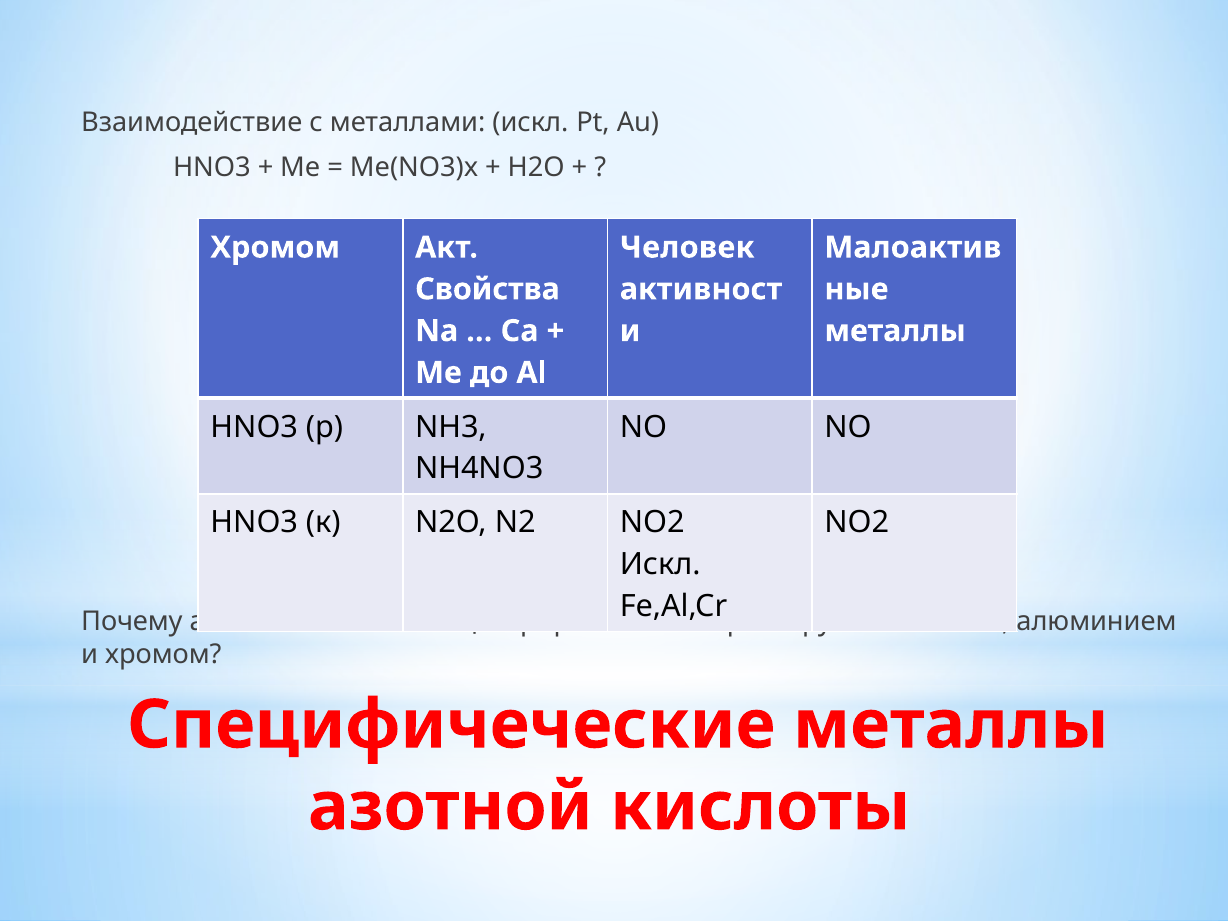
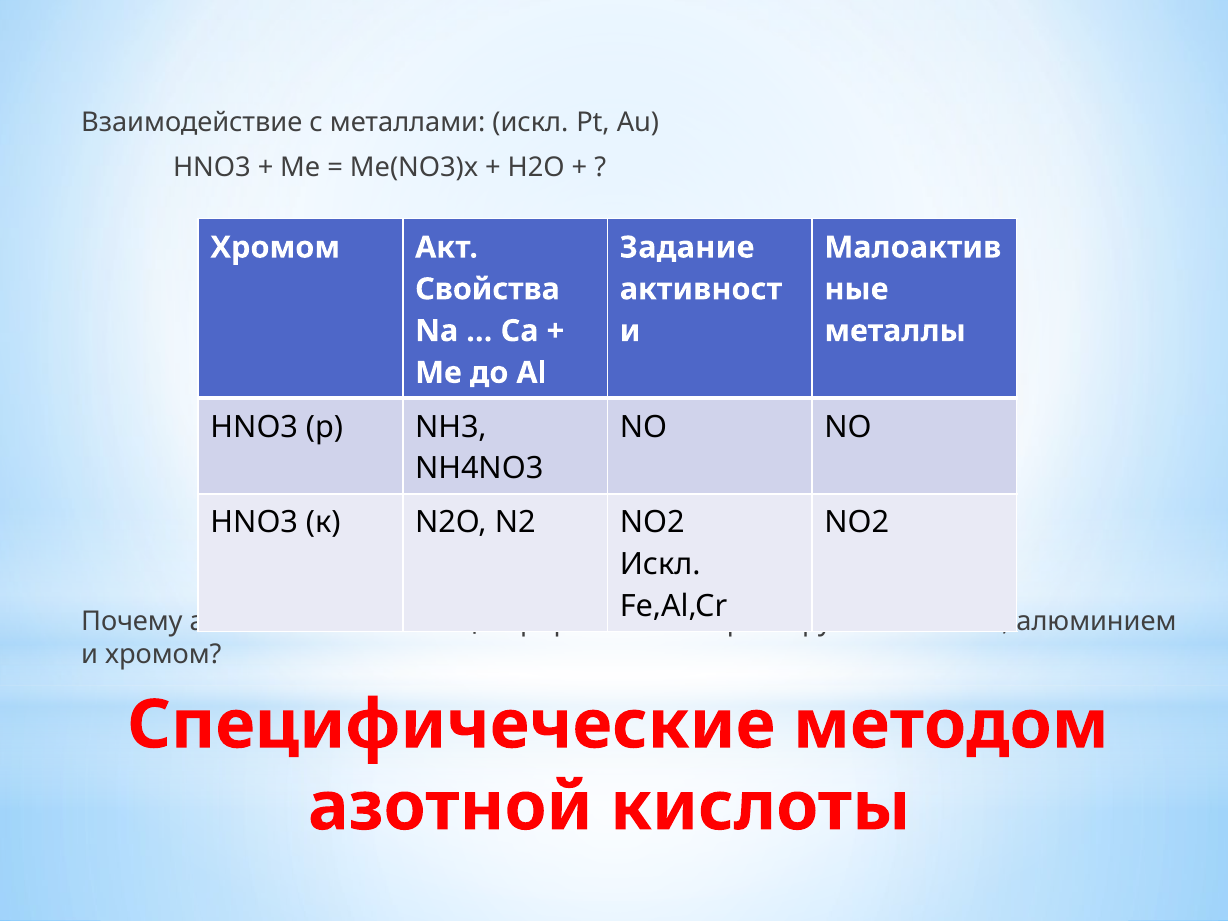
Человек: Человек -> Задание
Специфичеческие металлы: металлы -> методом
